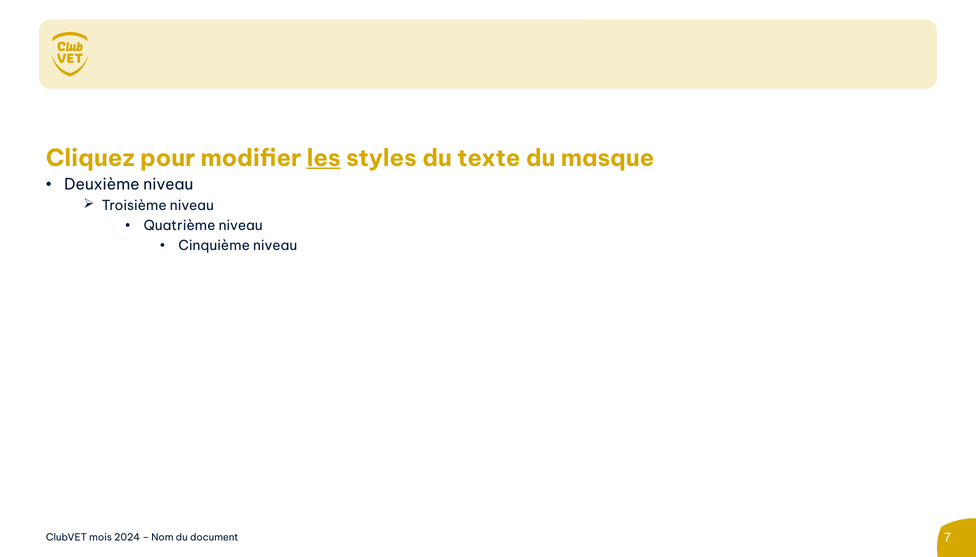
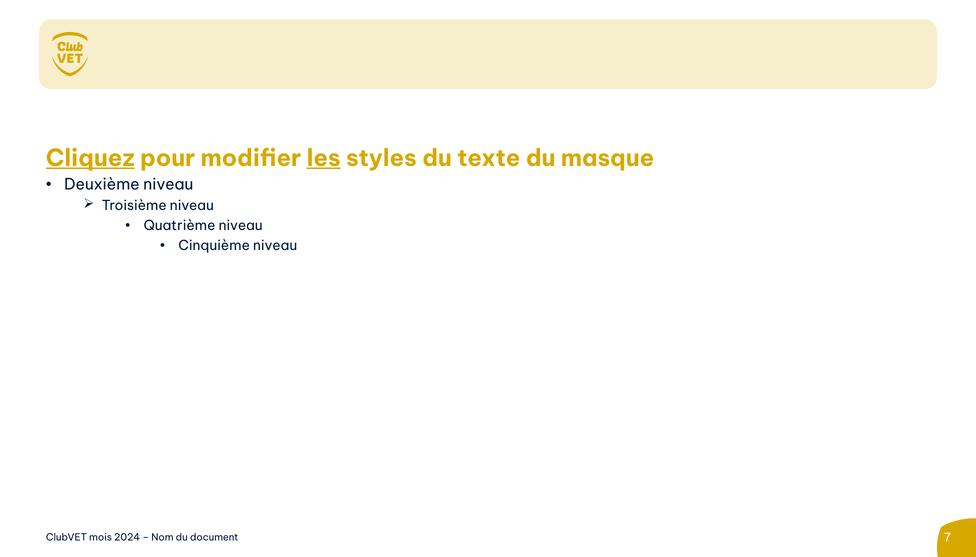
Cliquez underline: none -> present
